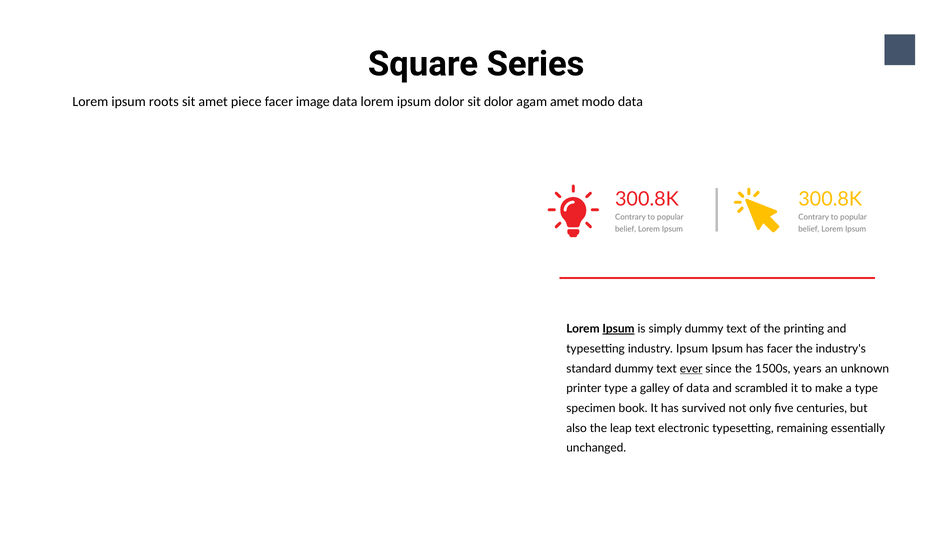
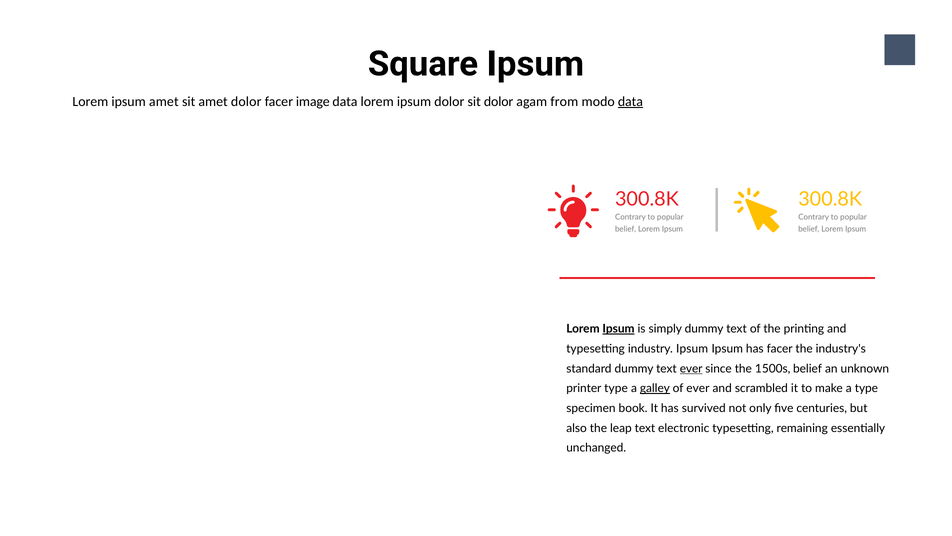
Square Series: Series -> Ipsum
ipsum roots: roots -> amet
amet piece: piece -> dolor
agam amet: amet -> from
data at (630, 101) underline: none -> present
1500s years: years -> belief
galley underline: none -> present
of data: data -> ever
